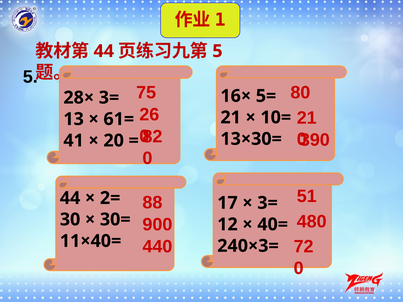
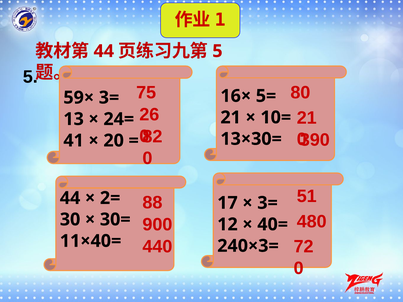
28×: 28× -> 59×
61=: 61= -> 24=
